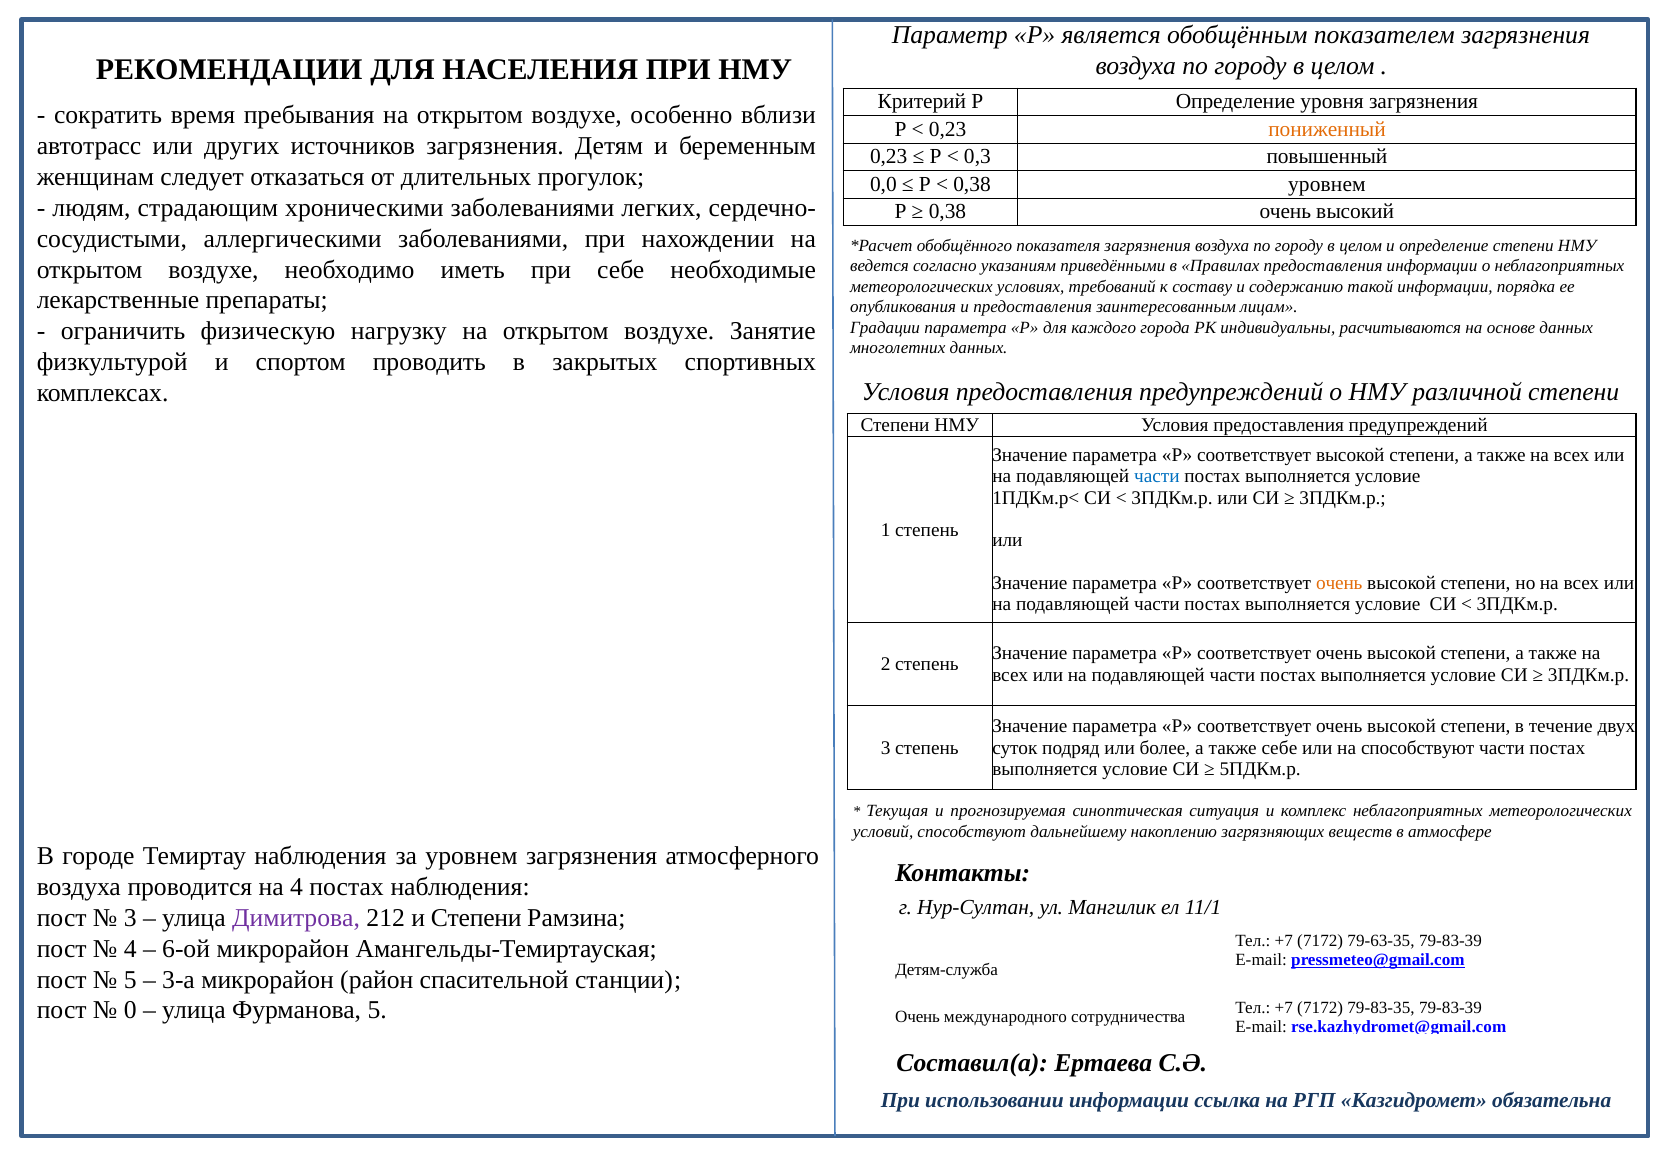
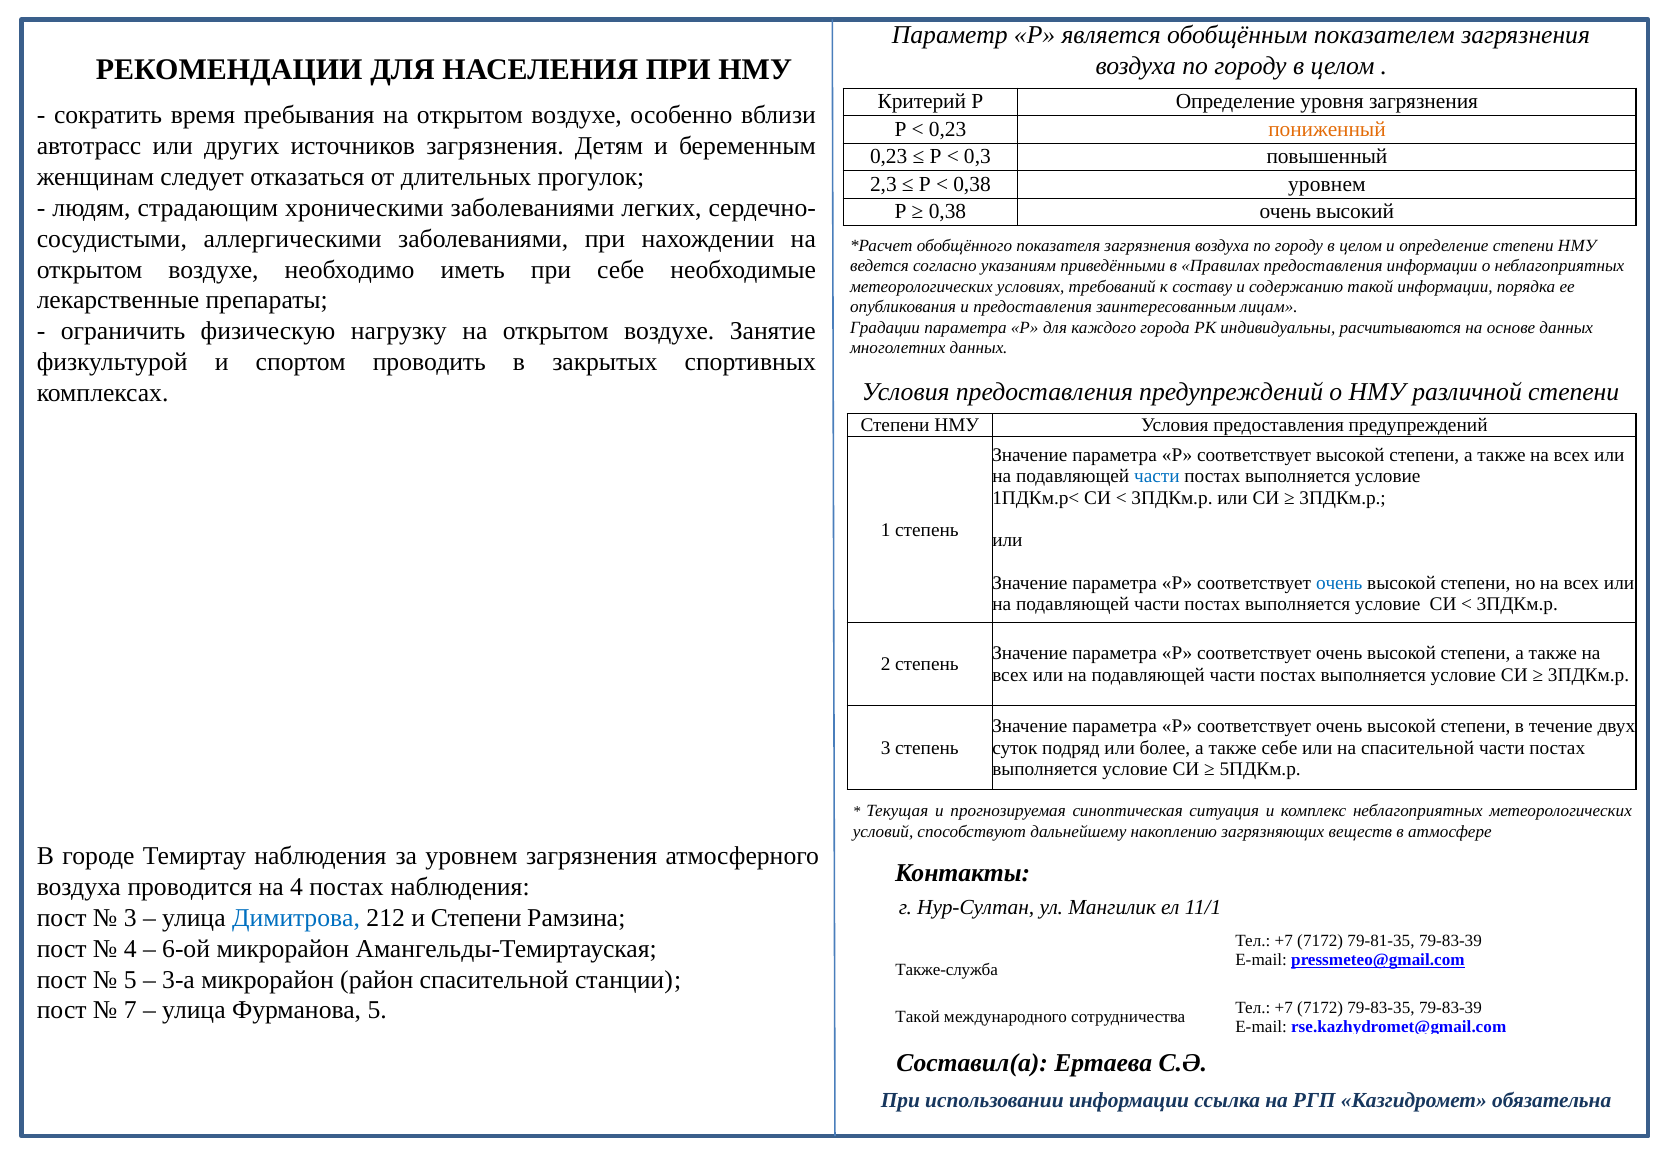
0,0: 0,0 -> 2,3
очень at (1339, 583) colour: orange -> blue
на способствуют: способствуют -> спасительной
Димитрова colour: purple -> blue
79-63-35: 79-63-35 -> 79-81-35
Детям-служба: Детям-служба -> Также-служба
0: 0 -> 7
Очень at (918, 1017): Очень -> Такой
